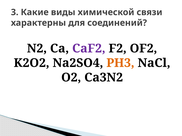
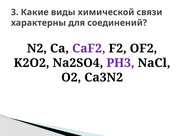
PH3 colour: orange -> purple
